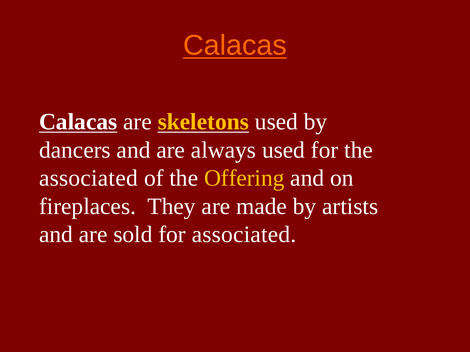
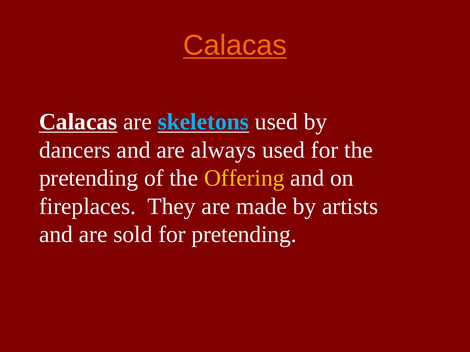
skeletons colour: yellow -> light blue
associated at (88, 178): associated -> pretending
for associated: associated -> pretending
